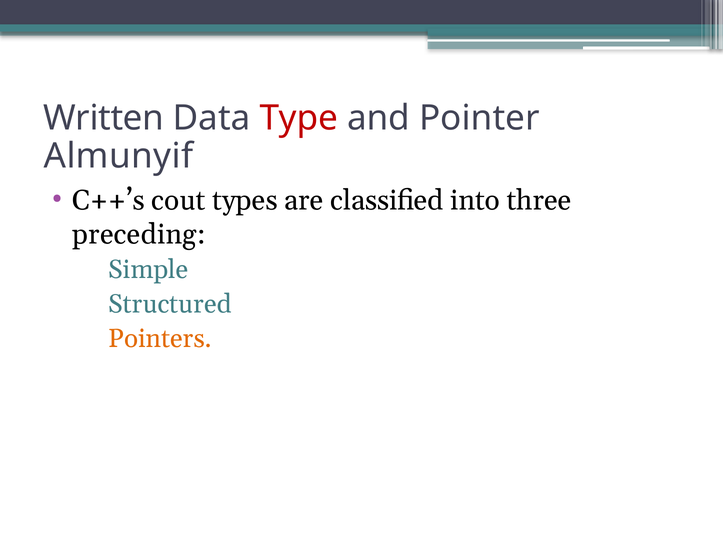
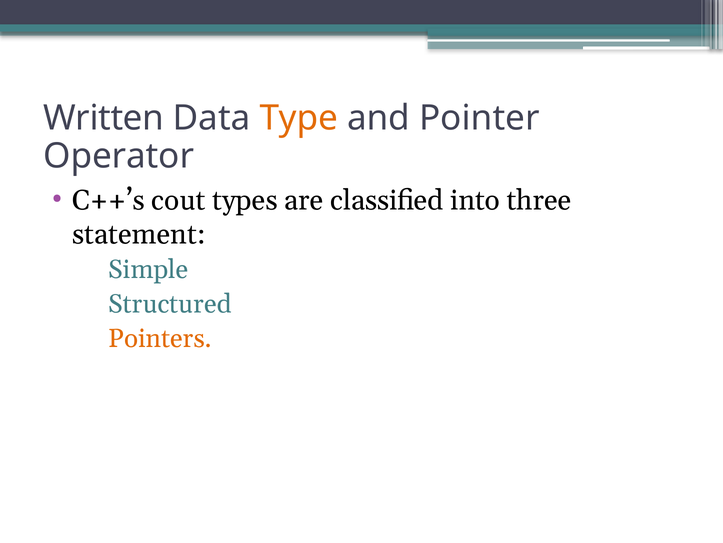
Type colour: red -> orange
Almunyif: Almunyif -> Operator
preceding: preceding -> statement
